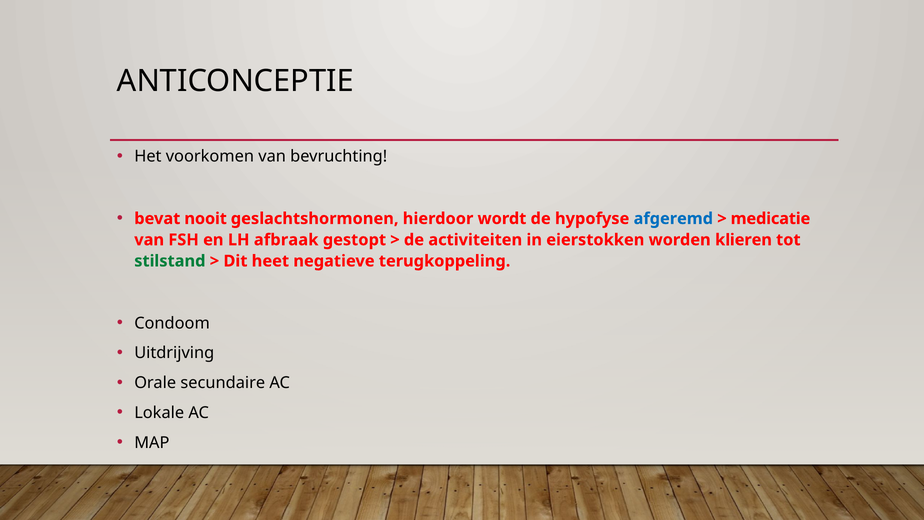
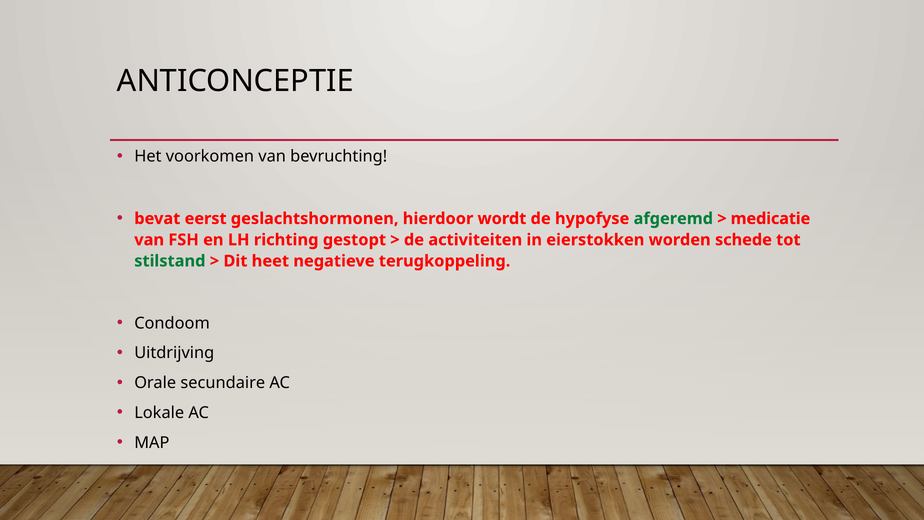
nooit: nooit -> eerst
afgeremd colour: blue -> green
afbraak: afbraak -> richting
klieren: klieren -> schede
